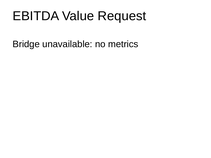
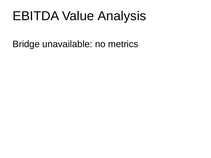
Request: Request -> Analysis
